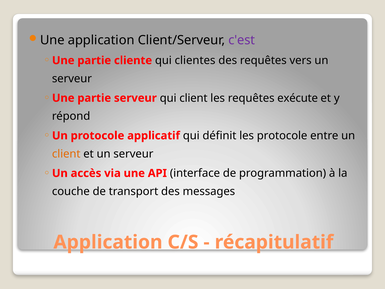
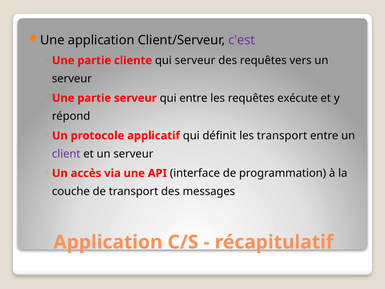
qui clientes: clientes -> serveur
qui client: client -> entre
les protocole: protocole -> transport
client at (66, 154) colour: orange -> purple
